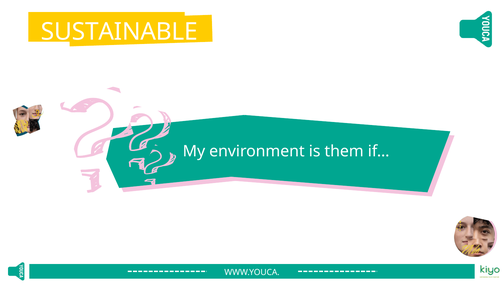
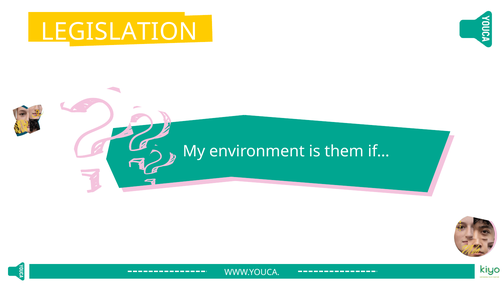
SUSTAINABLE: SUSTAINABLE -> LEGISLATION
